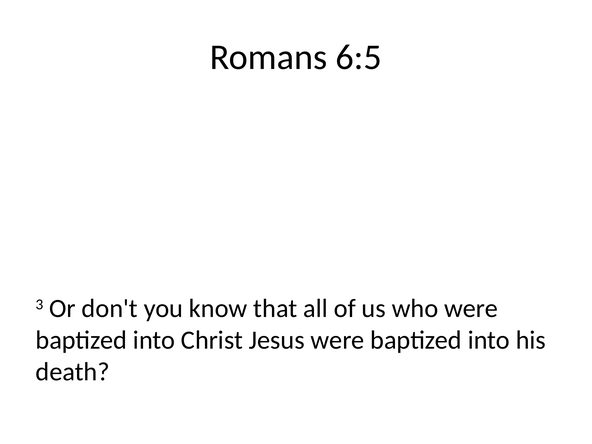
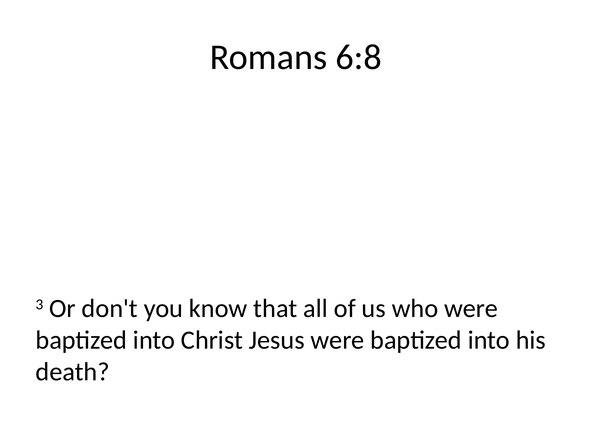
6:5: 6:5 -> 6:8
